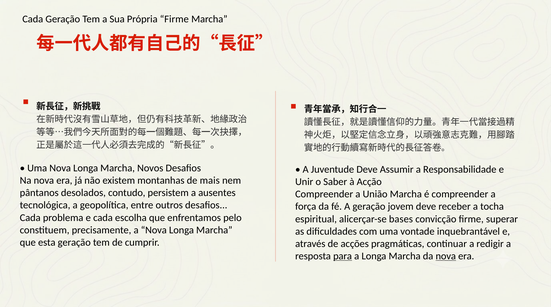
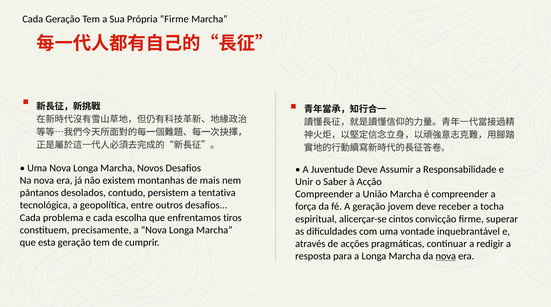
ausentes: ausentes -> tentativa
pelo: pelo -> tiros
bases: bases -> cintos
para underline: present -> none
